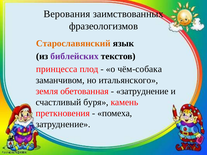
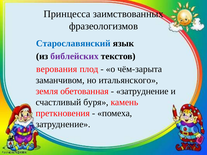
Верования: Верования -> Принцесса
Старославянский colour: orange -> blue
принцесса: принцесса -> верования
чём-собака: чём-собака -> чём-зарыта
